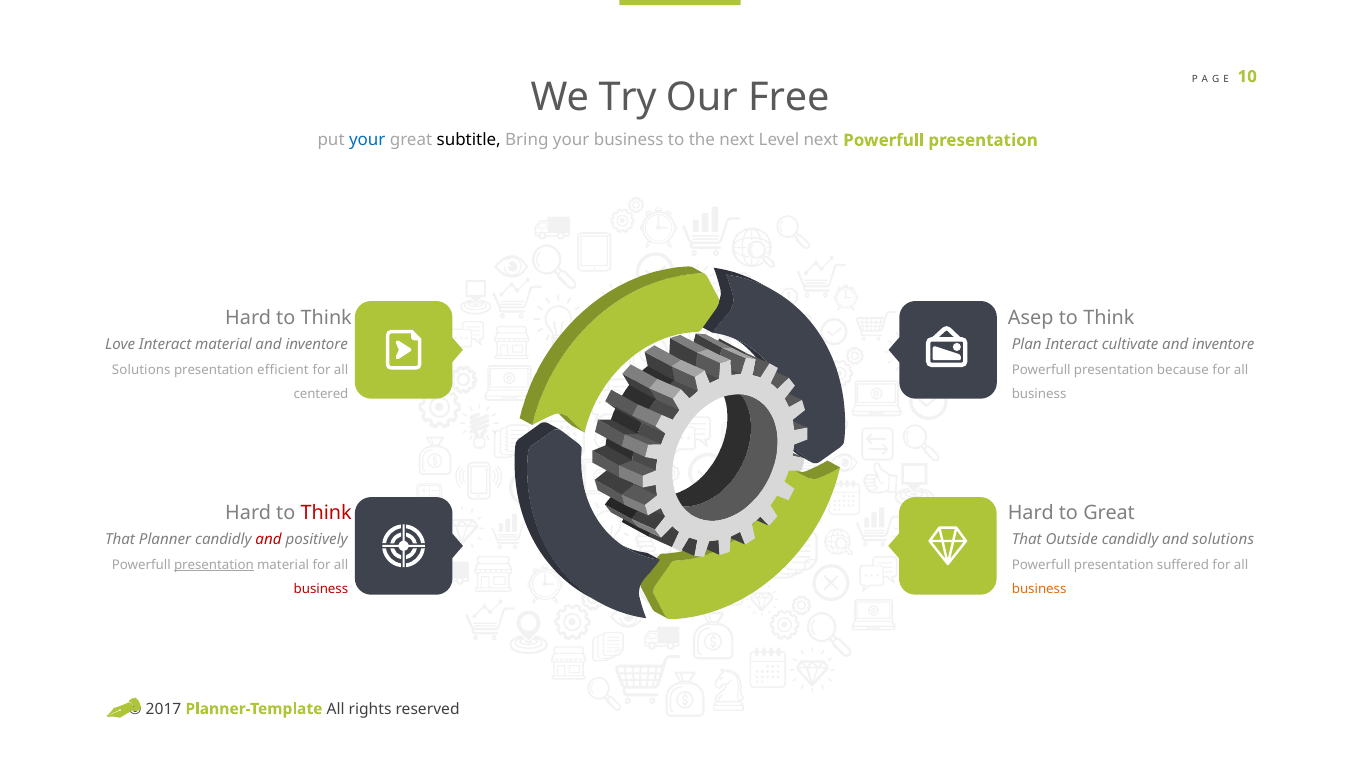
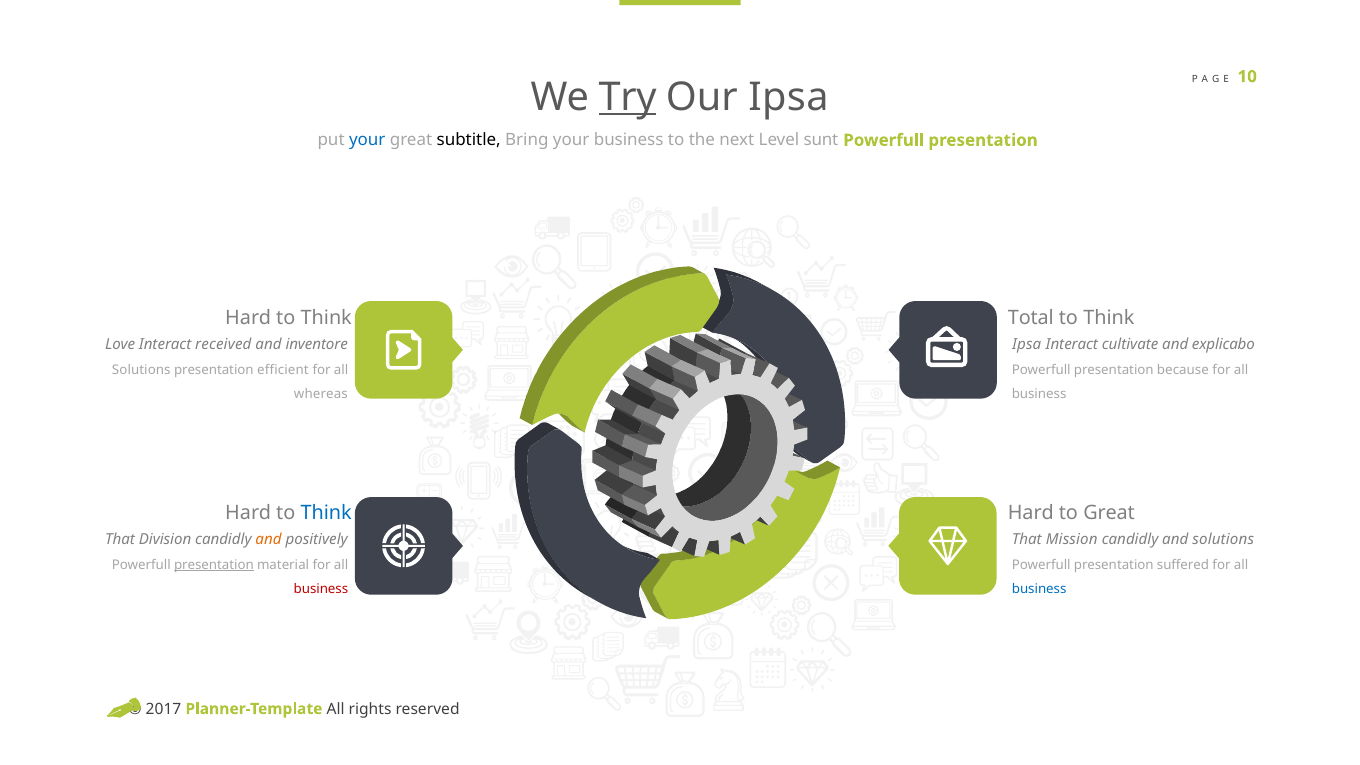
Try underline: none -> present
Our Free: Free -> Ipsa
Level next: next -> sunt
Asep: Asep -> Total
Interact material: material -> received
Plan at (1027, 345): Plan -> Ipsa
inventore at (1223, 345): inventore -> explicabo
centered: centered -> whereas
Think at (326, 513) colour: red -> blue
Planner: Planner -> Division
and at (269, 540) colour: red -> orange
Outside: Outside -> Mission
business at (1039, 589) colour: orange -> blue
